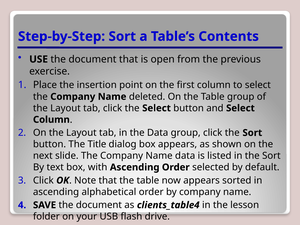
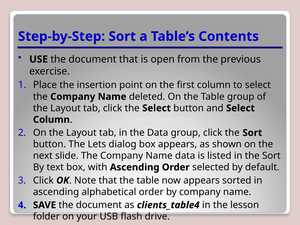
Title: Title -> Lets
